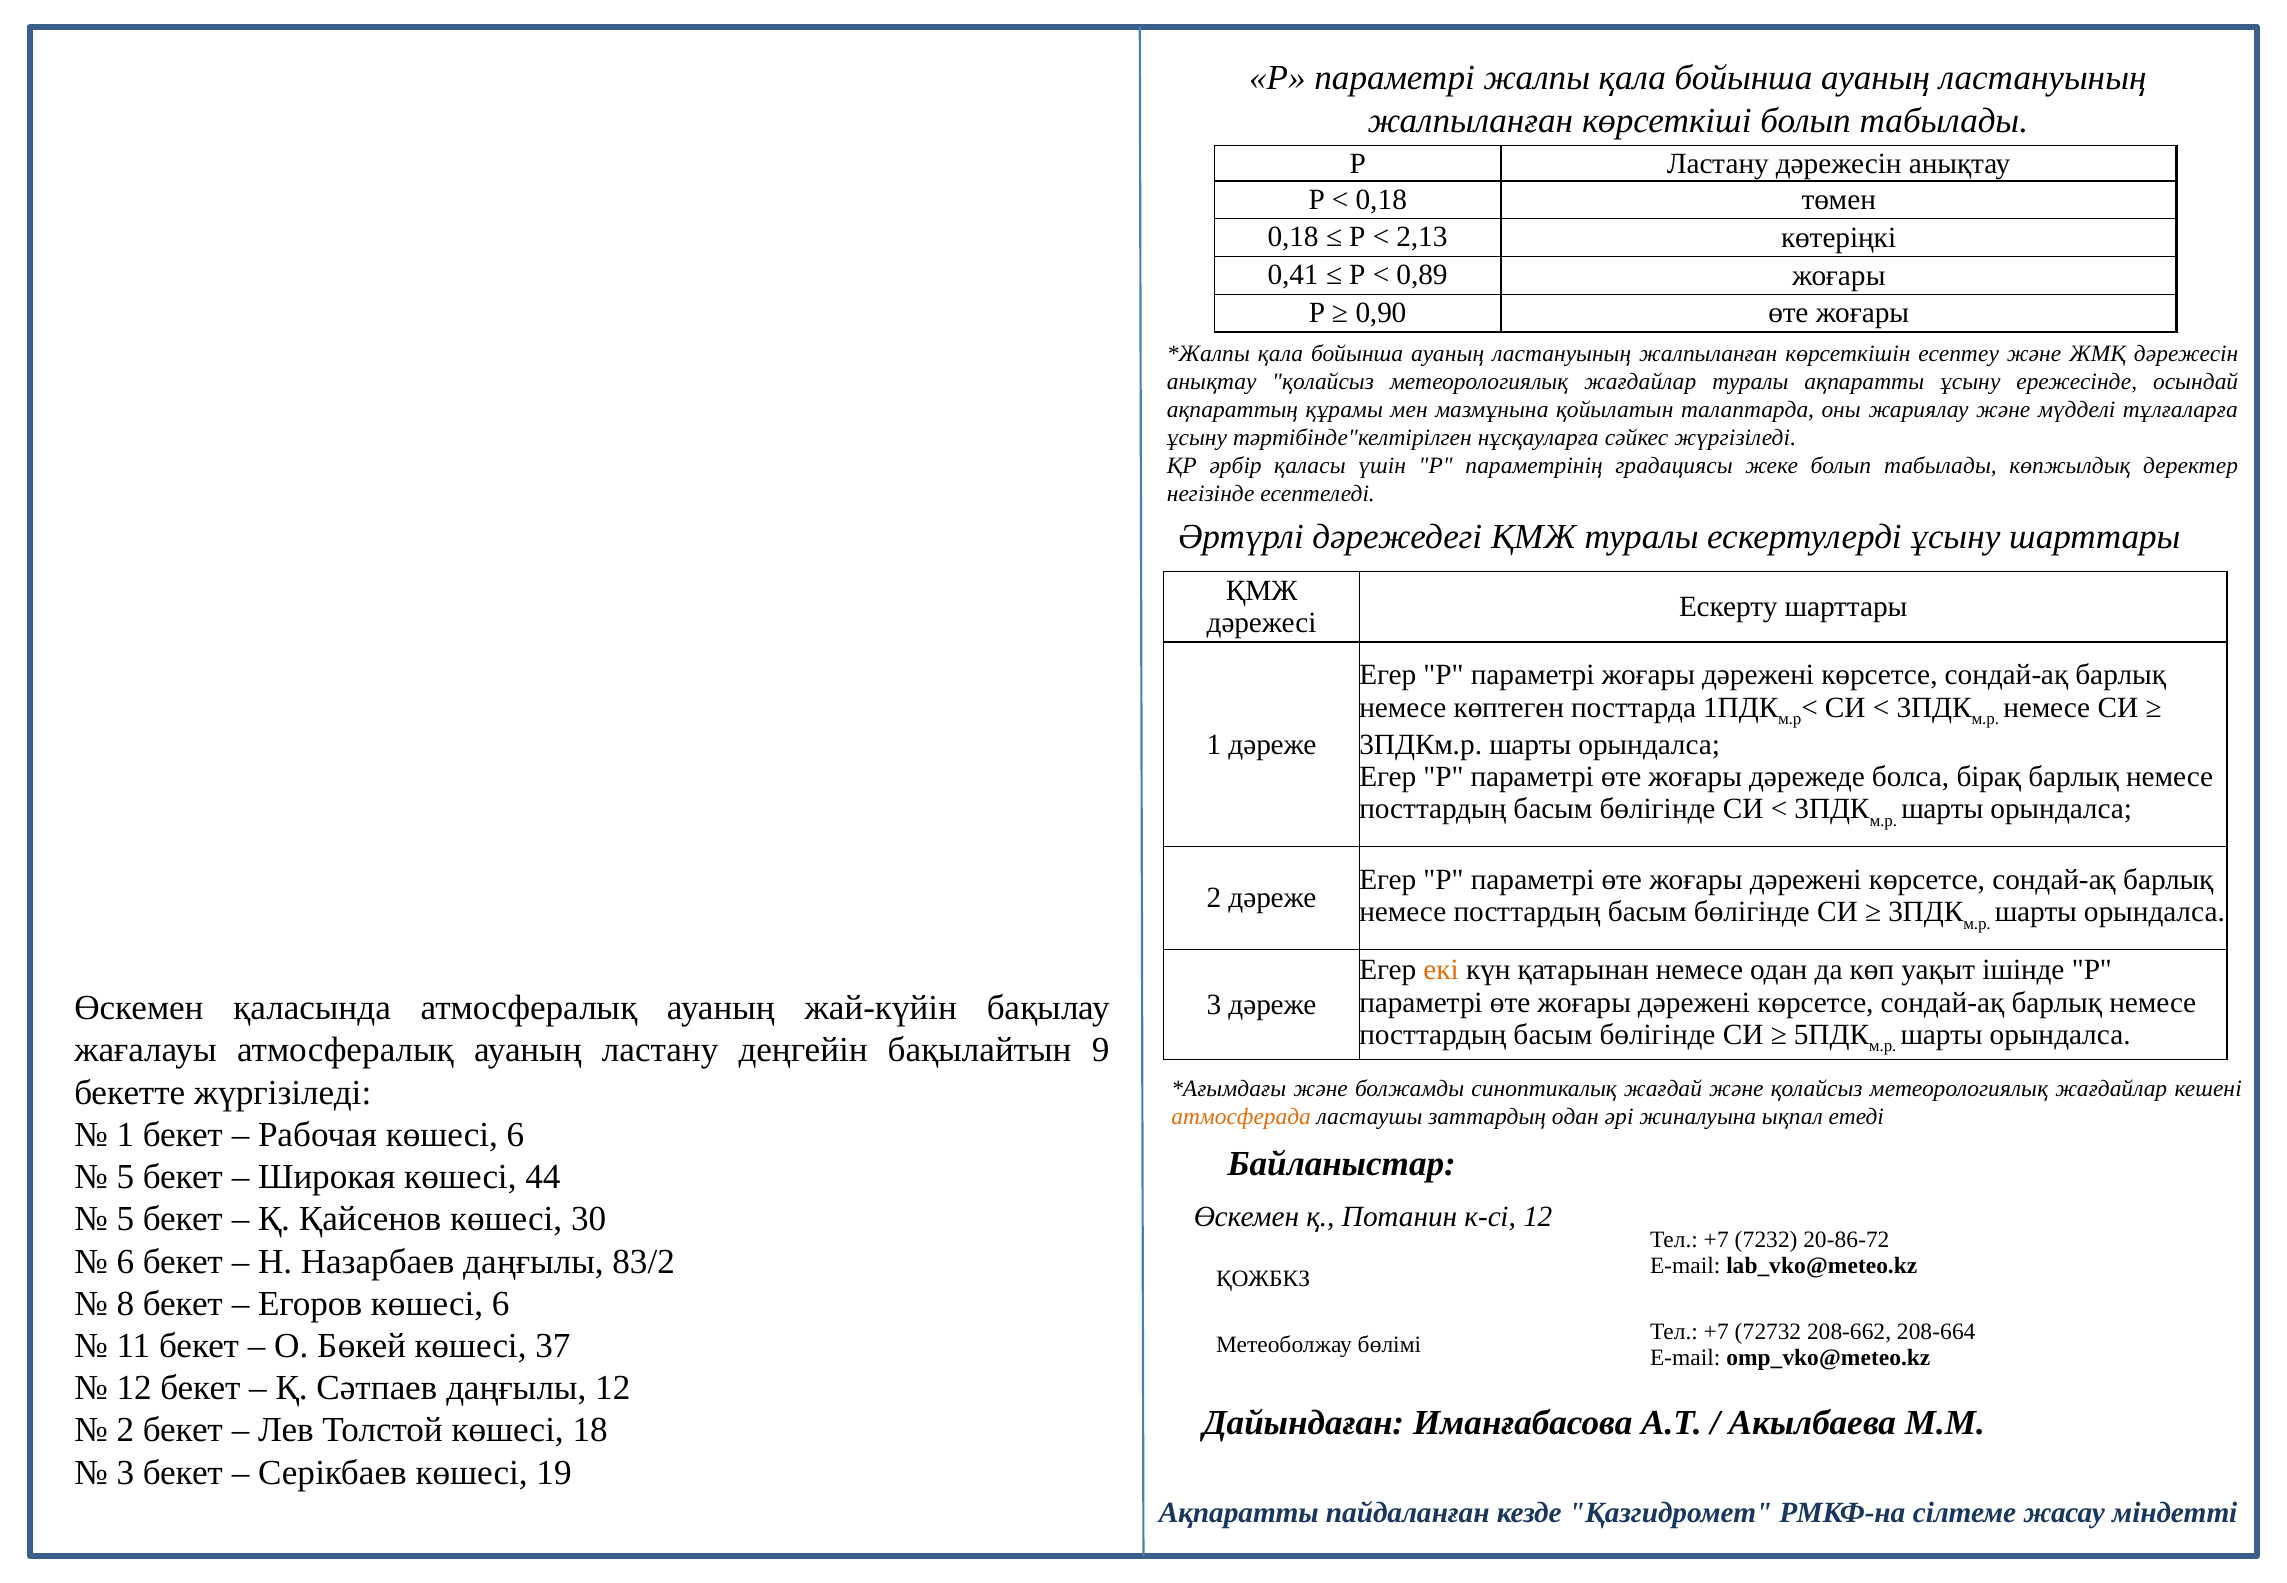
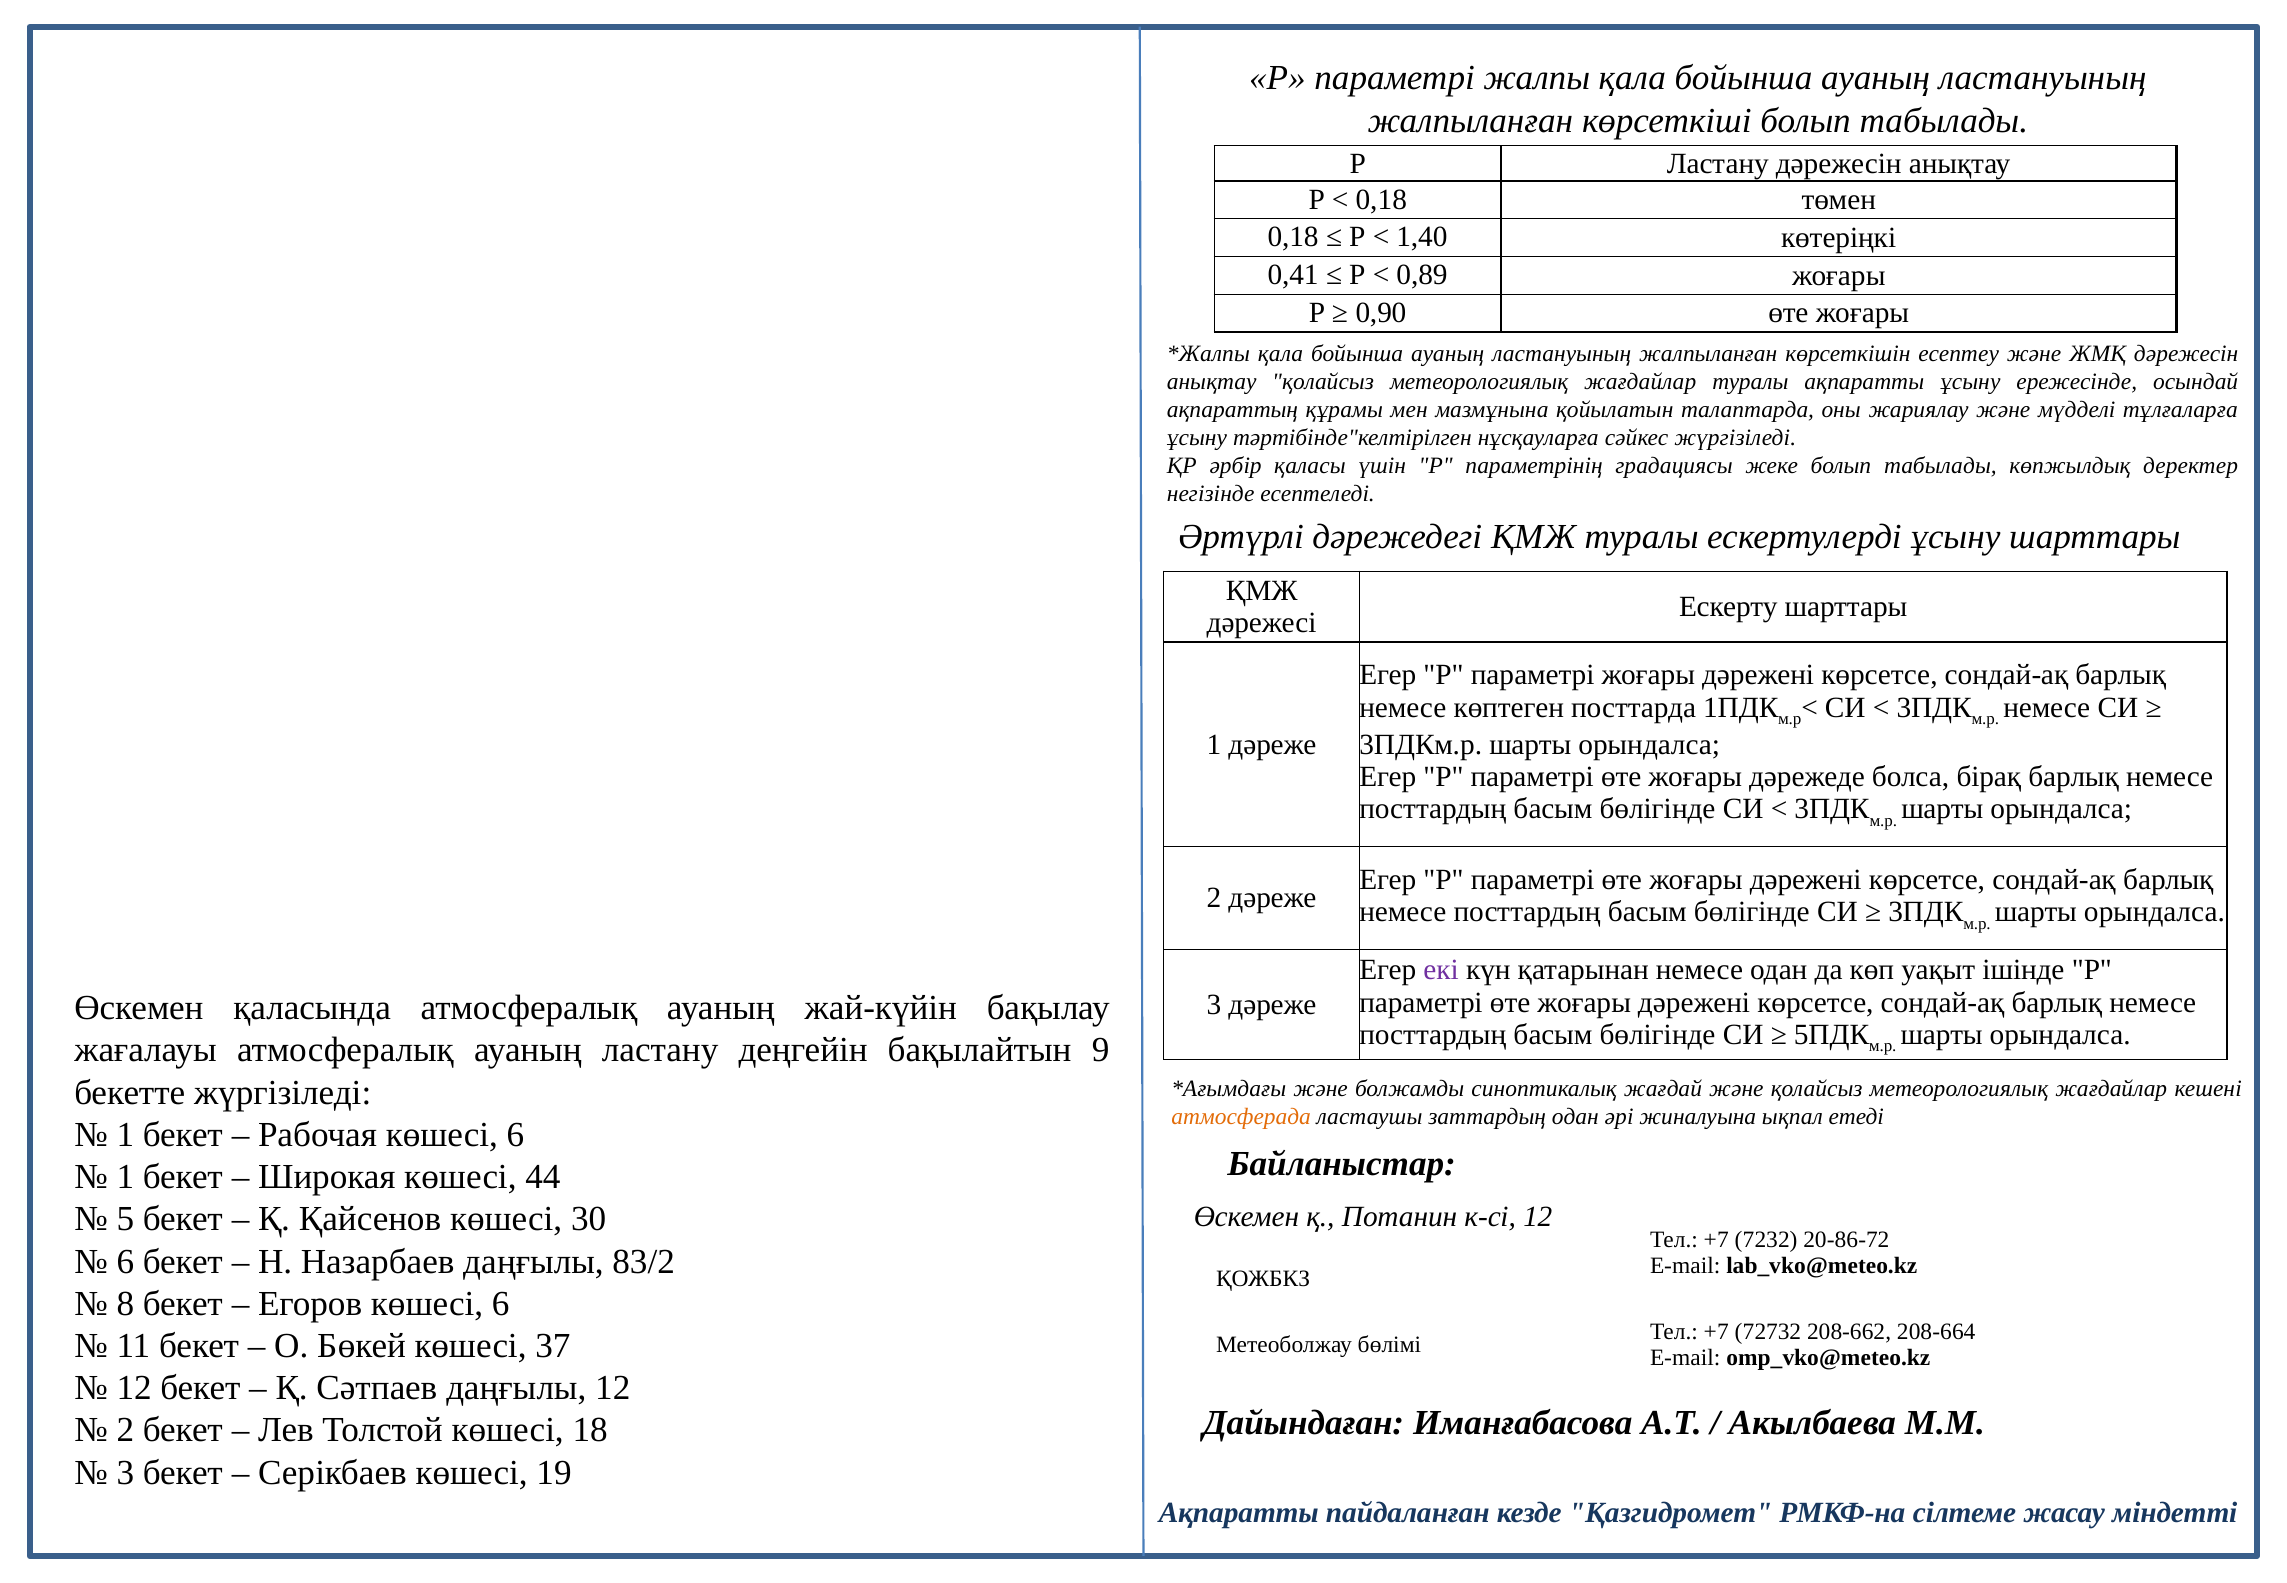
2,13: 2,13 -> 1,40
екі colour: orange -> purple
5 at (125, 1177): 5 -> 1
